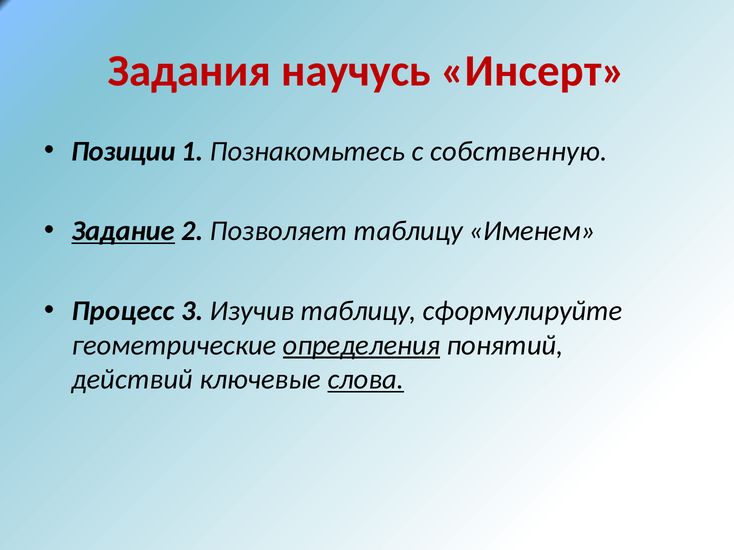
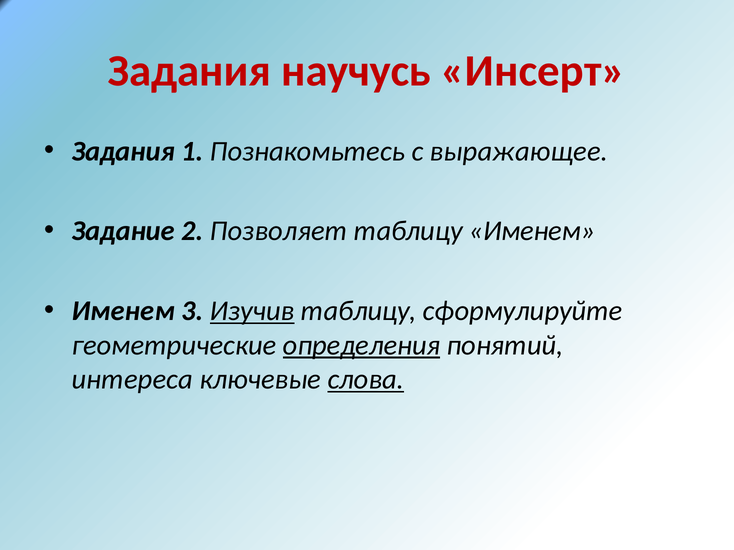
Позиции at (123, 151): Позиции -> Задания
собственную: собственную -> выражающее
Задание underline: present -> none
Процесс at (123, 311): Процесс -> Именем
Изучив underline: none -> present
действий: действий -> интереса
